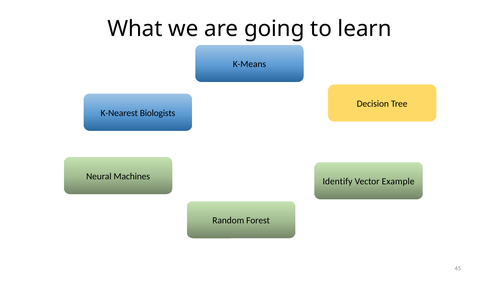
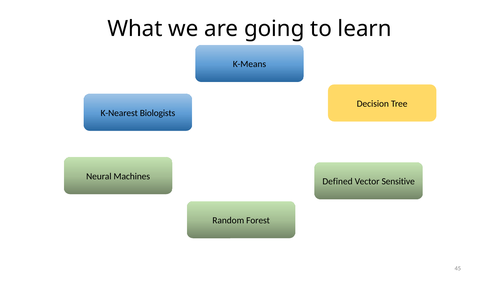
Identify: Identify -> Defined
Example: Example -> Sensitive
